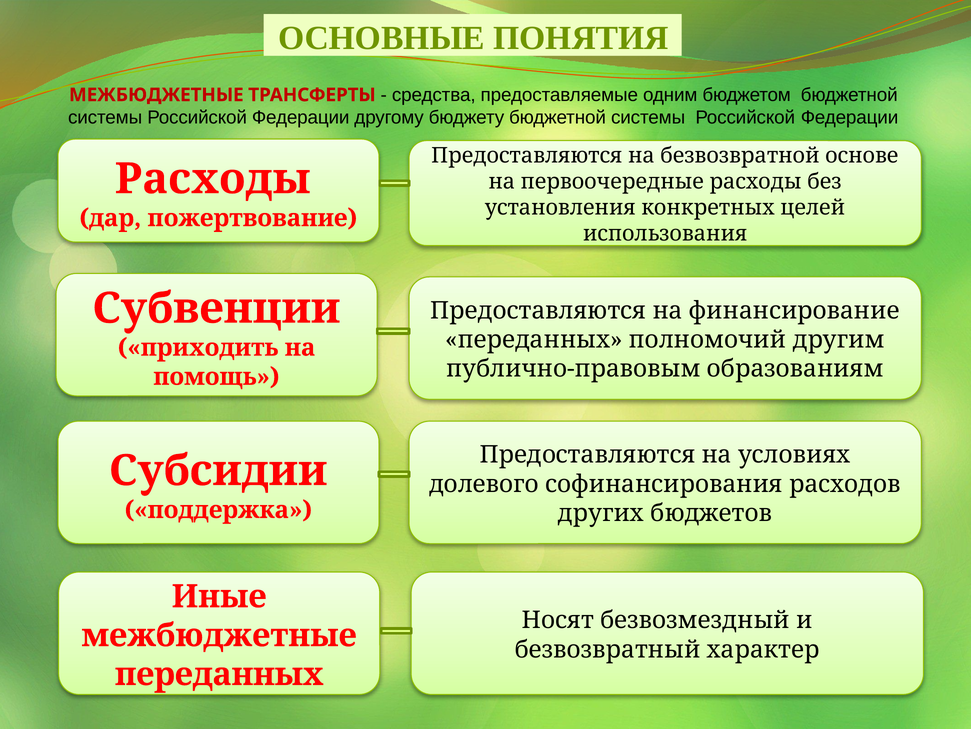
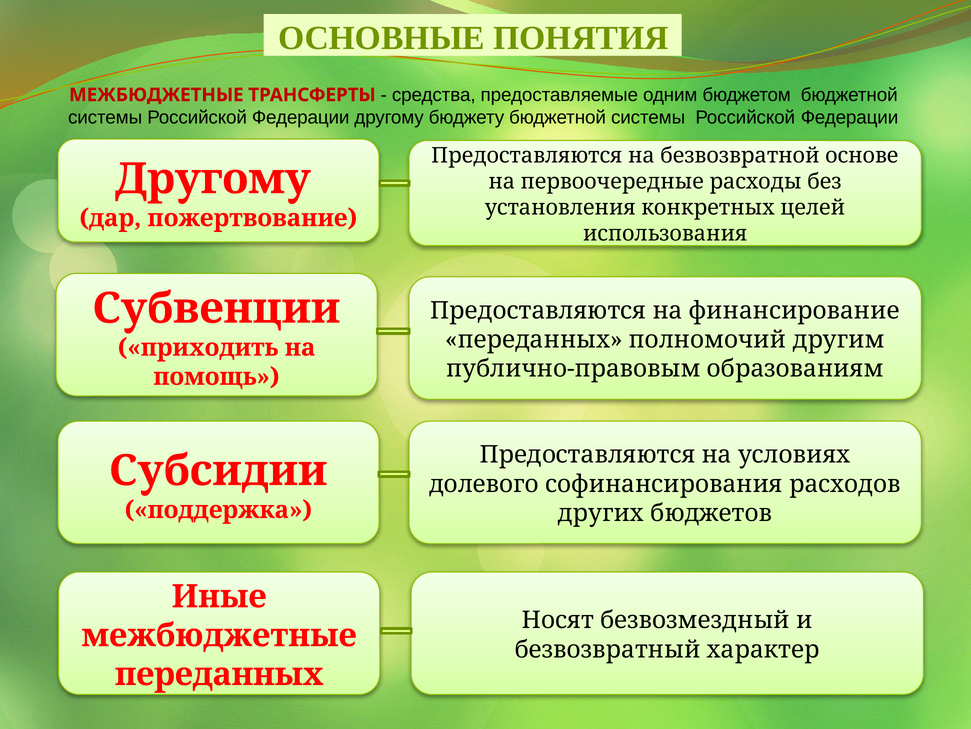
Расходы at (213, 179): Расходы -> Другому
